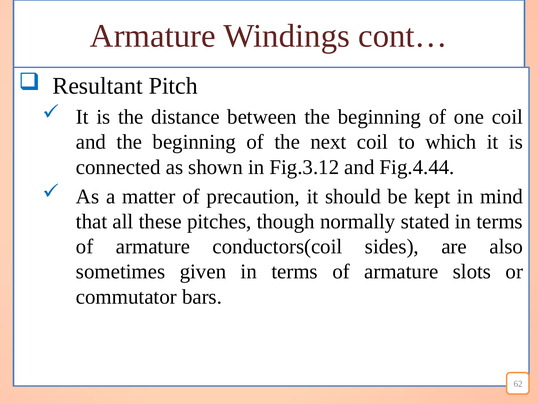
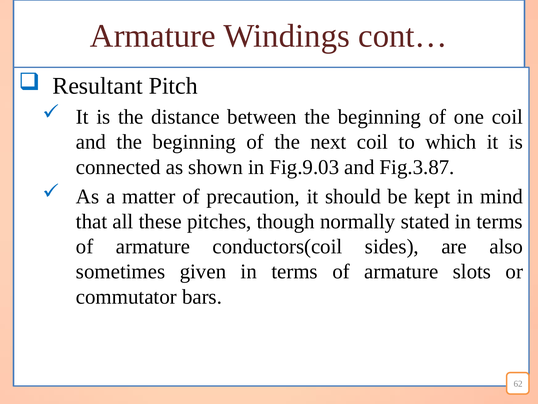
Fig.3.12: Fig.3.12 -> Fig.9.03
Fig.4.44: Fig.4.44 -> Fig.3.87
